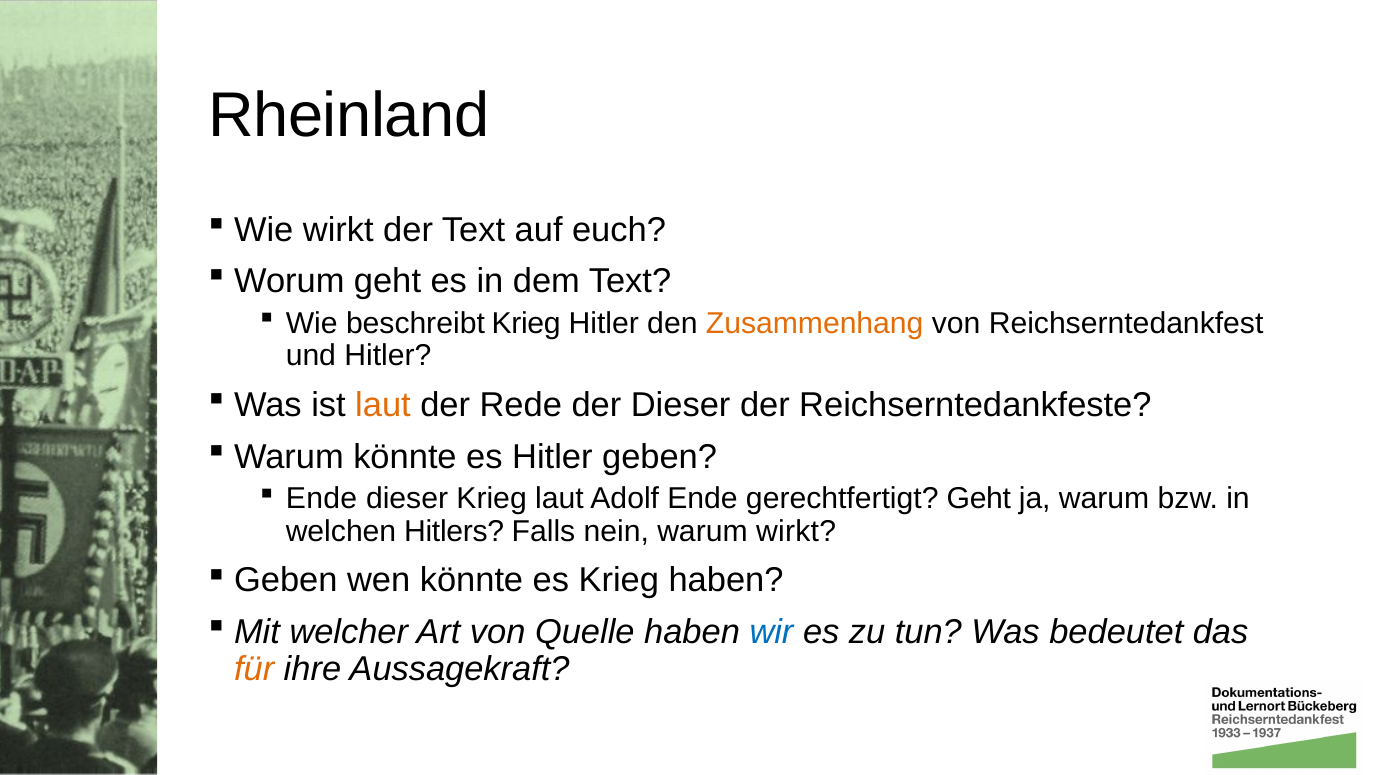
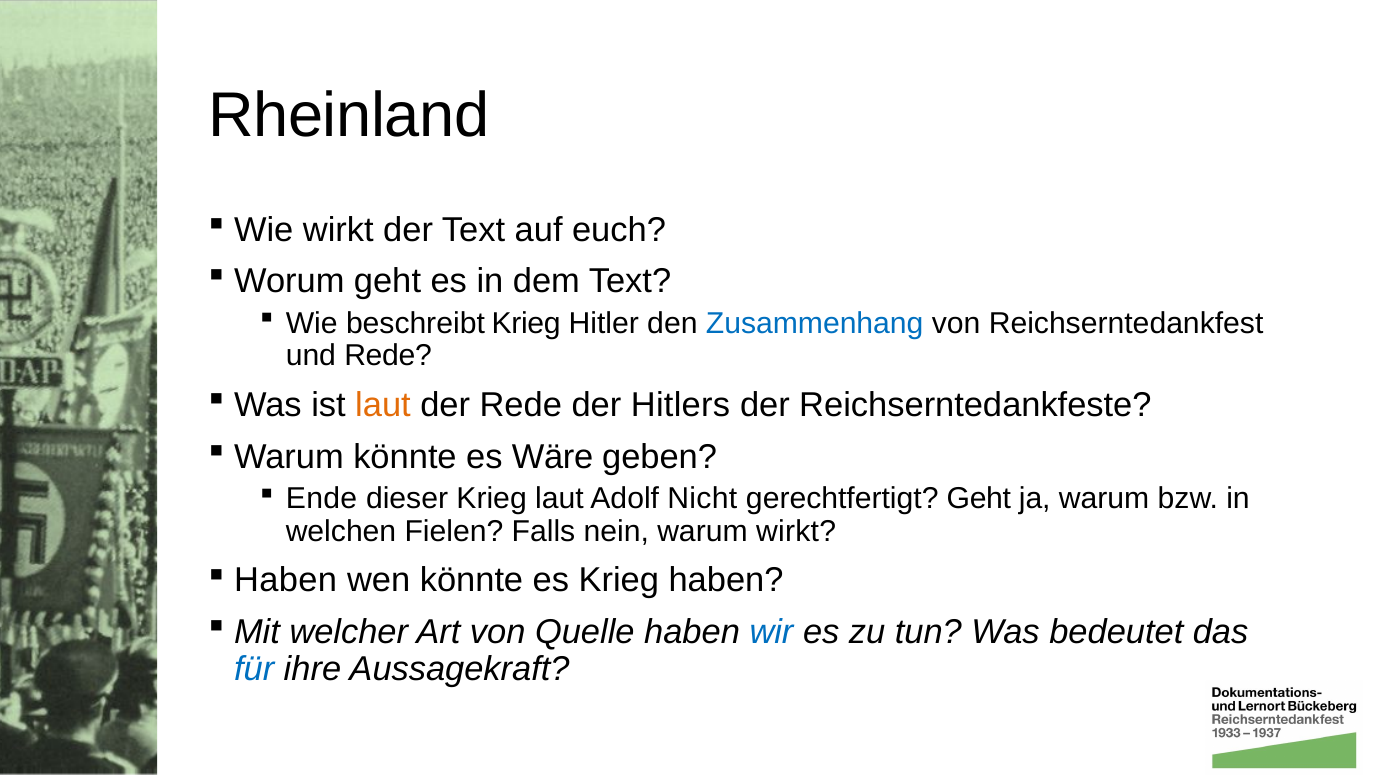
Zusammenhang colour: orange -> blue
und Hitler: Hitler -> Rede
der Dieser: Dieser -> Hitlers
es Hitler: Hitler -> Wäre
Adolf Ende: Ende -> Nicht
Hitlers: Hitlers -> Fielen
Geben at (286, 581): Geben -> Haben
für colour: orange -> blue
